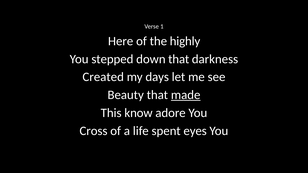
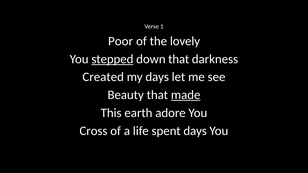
Here: Here -> Poor
highly: highly -> lovely
stepped underline: none -> present
know: know -> earth
spent eyes: eyes -> days
